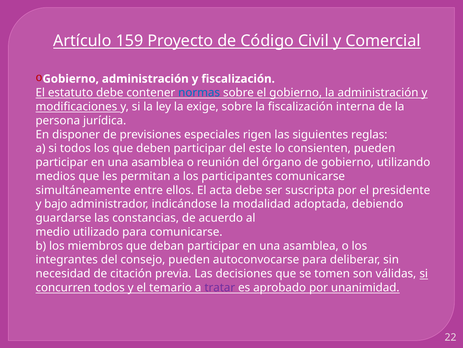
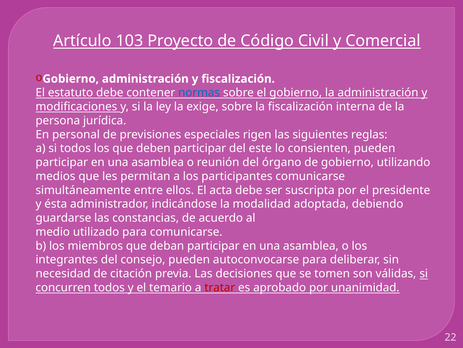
159: 159 -> 103
disponer: disponer -> personal
bajo: bajo -> ésta
tratar colour: purple -> red
